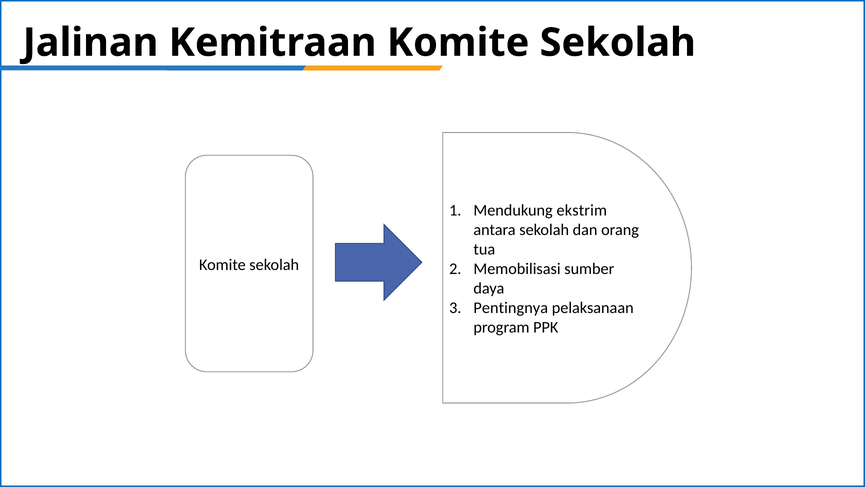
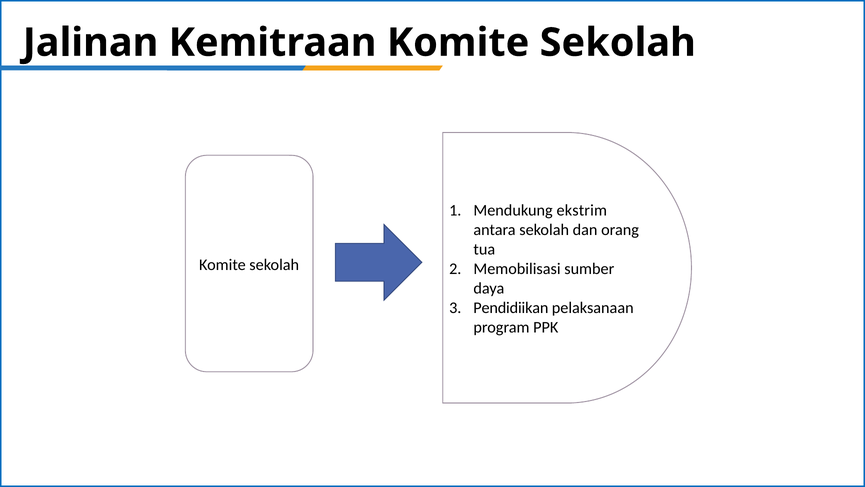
Pentingnya: Pentingnya -> Pendidiikan
